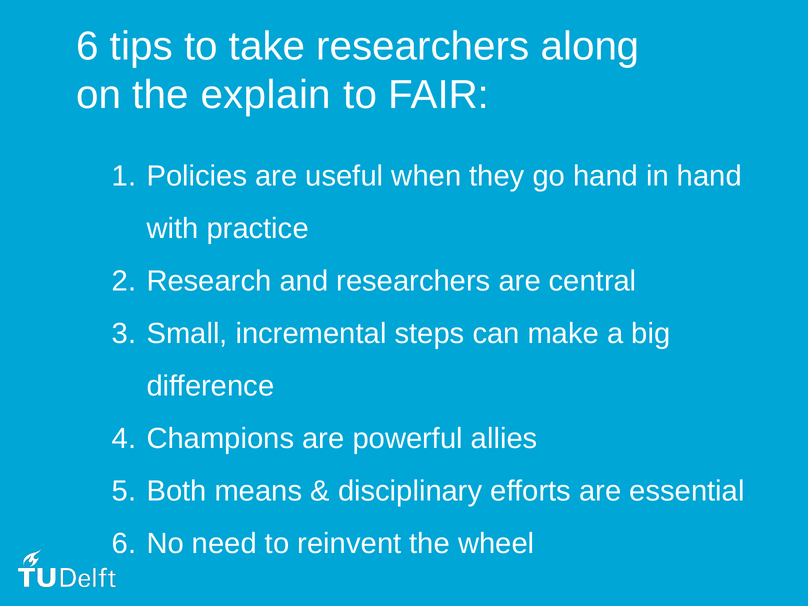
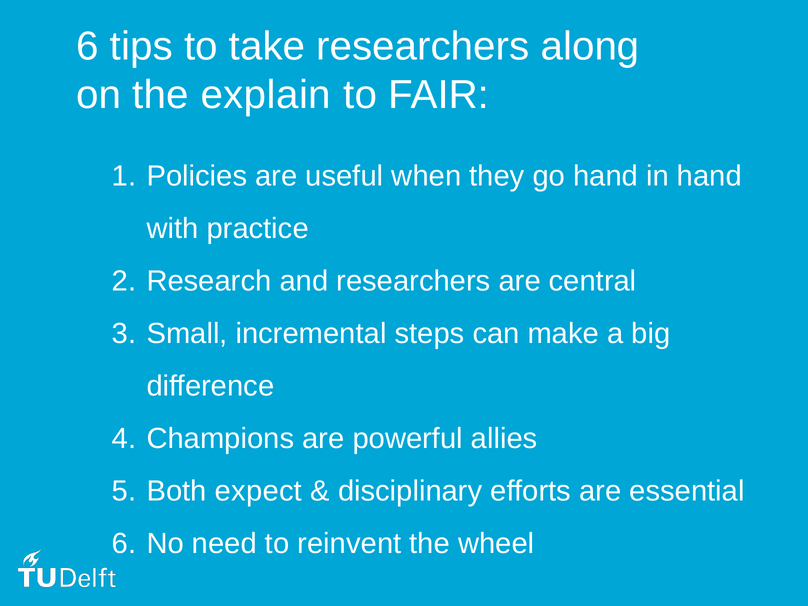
means: means -> expect
